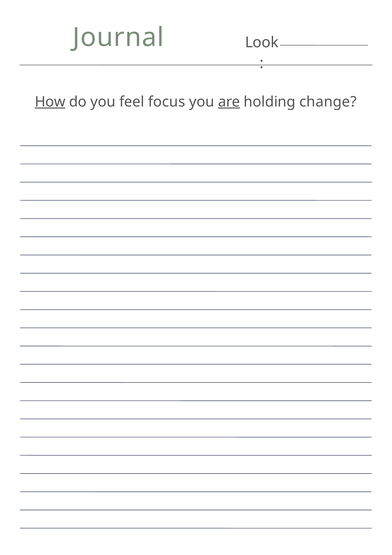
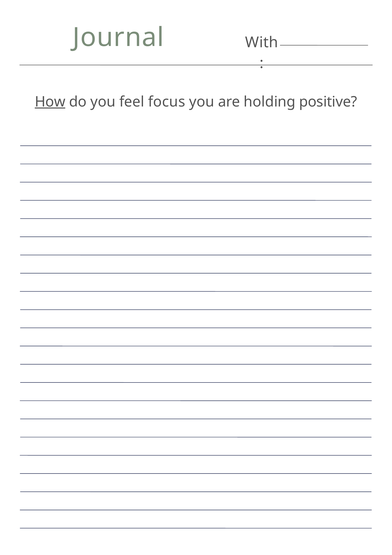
Look: Look -> With
are underline: present -> none
change: change -> positive
